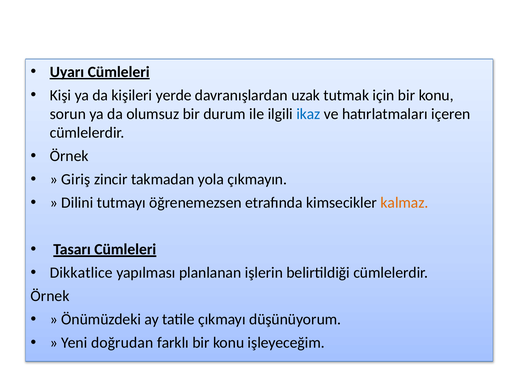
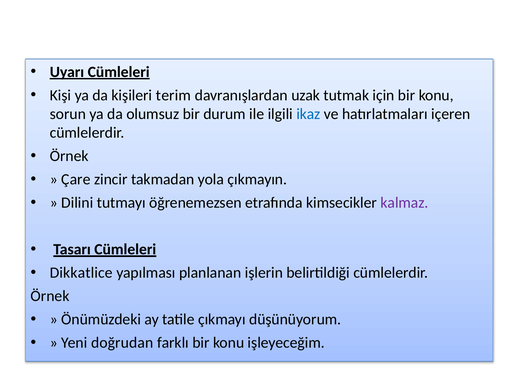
yerde: yerde -> terim
Giriş: Giriş -> Çare
kalmaz colour: orange -> purple
